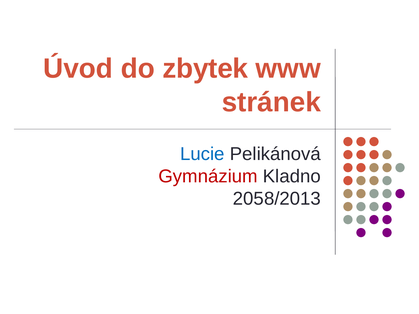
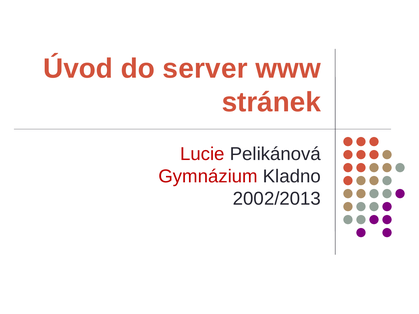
zbytek: zbytek -> server
Lucie colour: blue -> red
2058/2013: 2058/2013 -> 2002/2013
